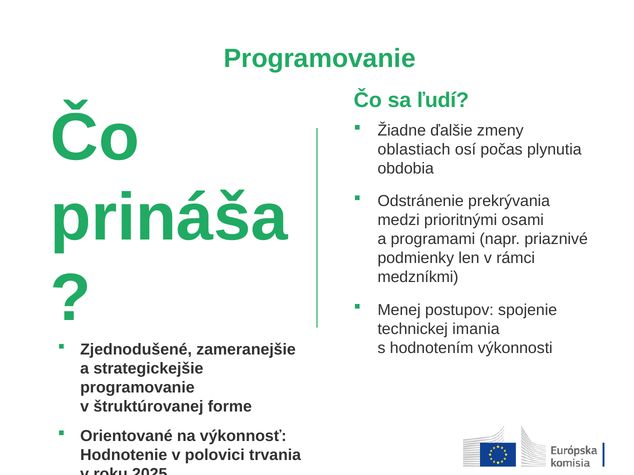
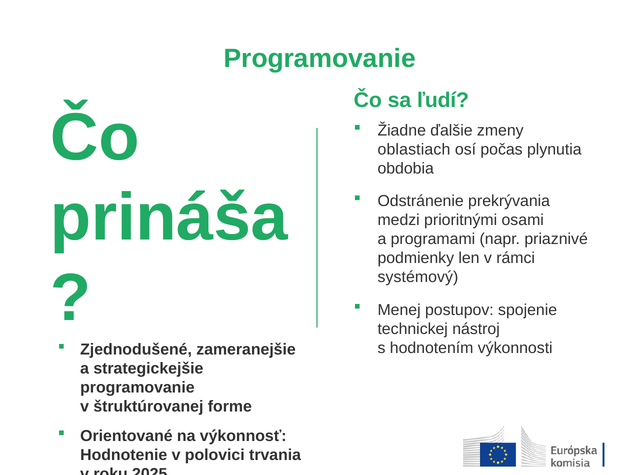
medzníkmi: medzníkmi -> systémový
imania: imania -> nástroj
